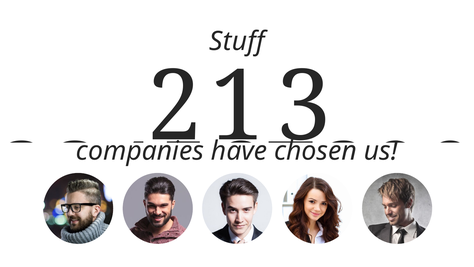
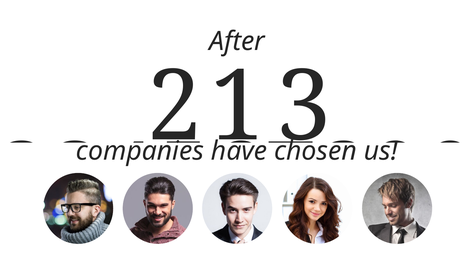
Stuff: Stuff -> After
